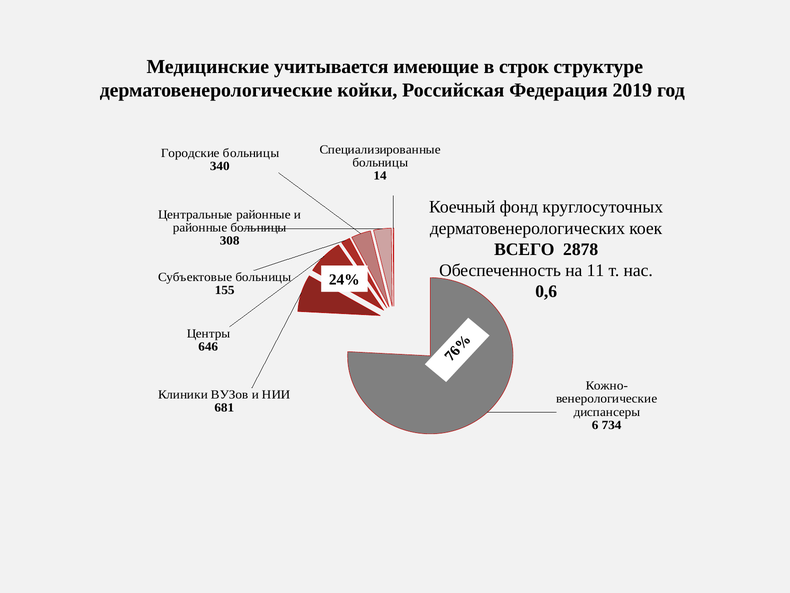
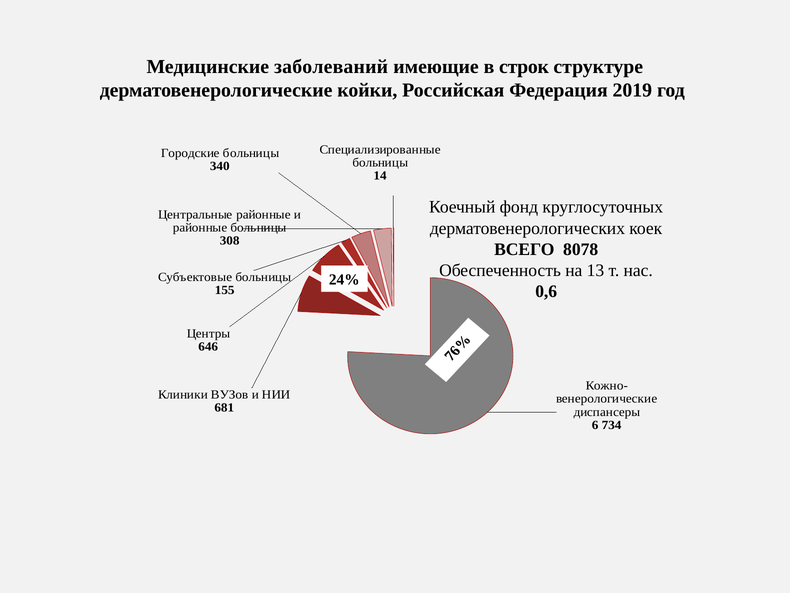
учитывается: учитывается -> заболеваний
2878: 2878 -> 8078
11: 11 -> 13
